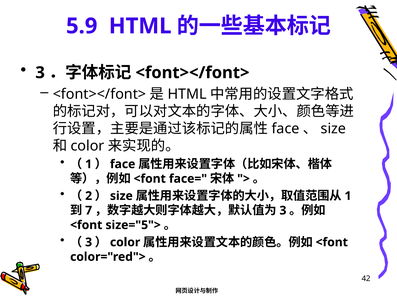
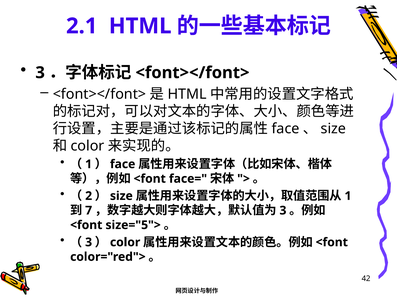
5.9: 5.9 -> 2.1
